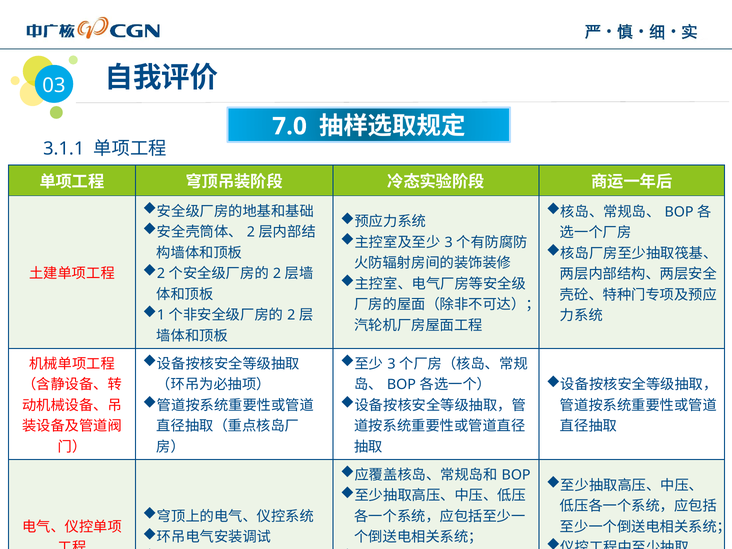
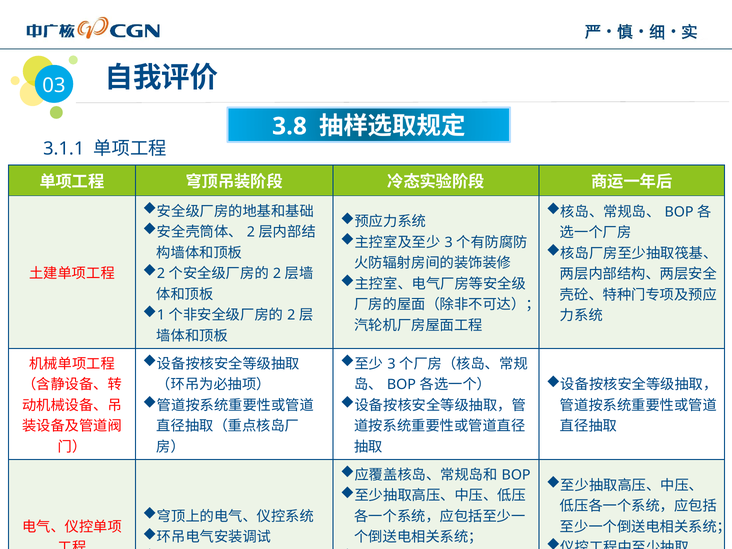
7.0: 7.0 -> 3.8
